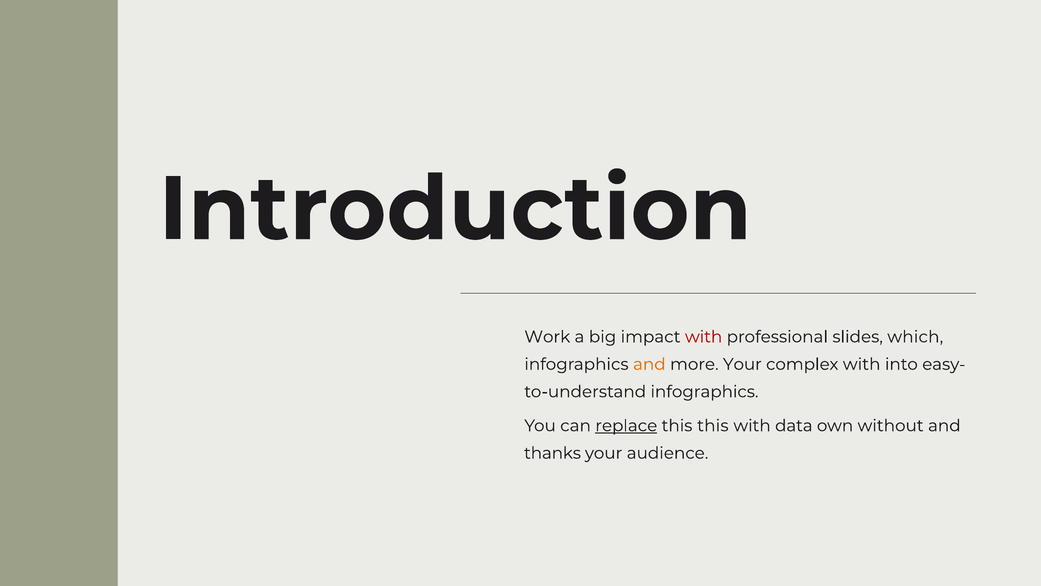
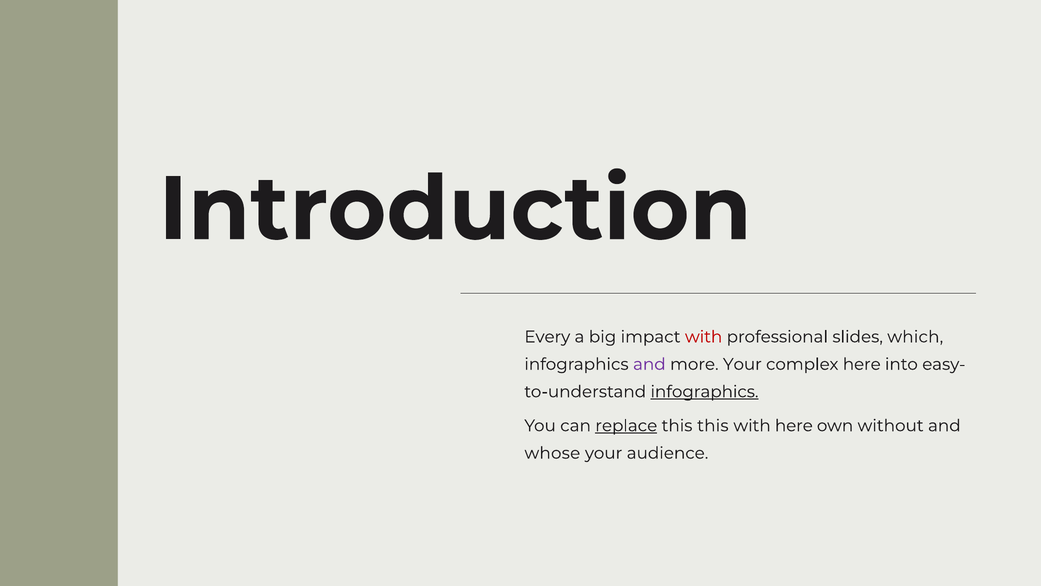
Work: Work -> Every
and at (649, 364) colour: orange -> purple
complex with: with -> here
infographics at (704, 392) underline: none -> present
with data: data -> here
thanks: thanks -> whose
